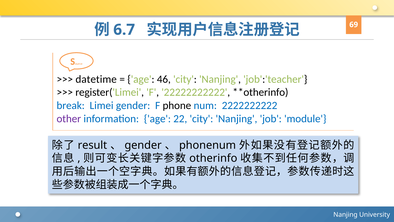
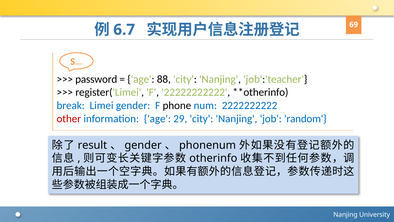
datetime: datetime -> password
46: 46 -> 88
other colour: purple -> red
22: 22 -> 29
module: module -> random
